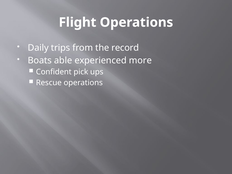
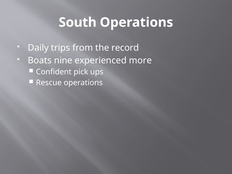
Flight: Flight -> South
able: able -> nine
